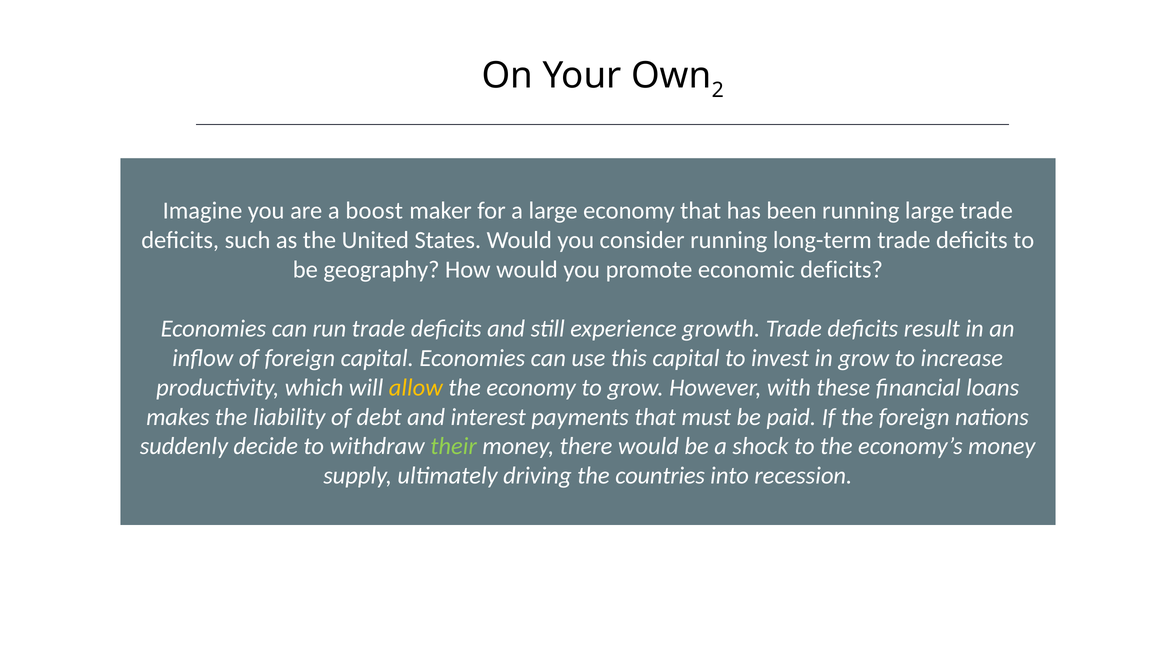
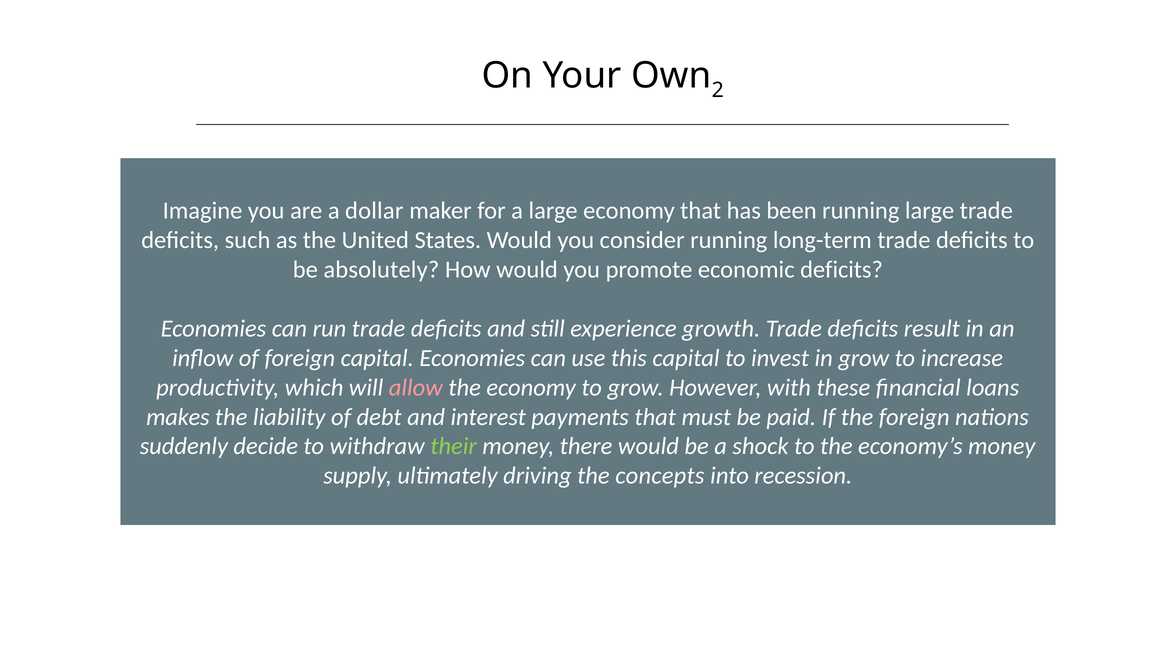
boost: boost -> dollar
geography: geography -> absolutely
allow colour: yellow -> pink
countries: countries -> concepts
